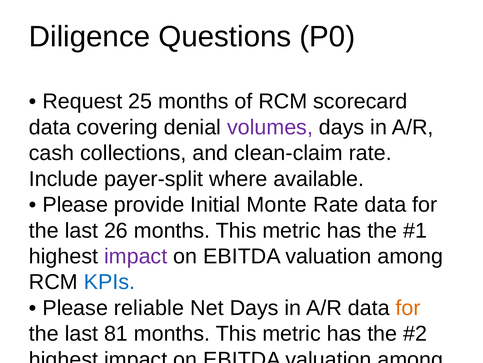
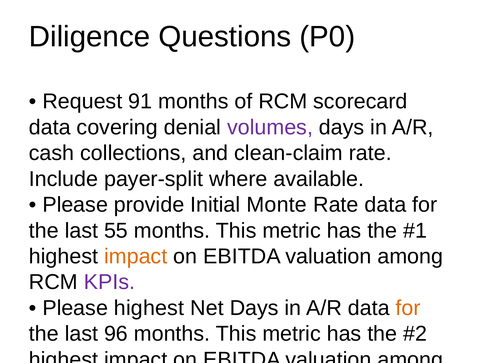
25: 25 -> 91
26: 26 -> 55
impact at (136, 256) colour: purple -> orange
KPIs at (109, 282) colour: blue -> purple
Please reliable: reliable -> highest
81: 81 -> 96
